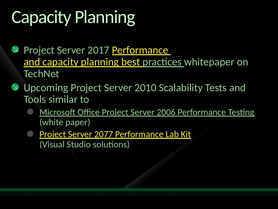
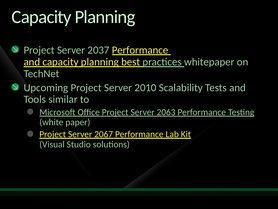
2017: 2017 -> 2037
2006: 2006 -> 2063
2077: 2077 -> 2067
